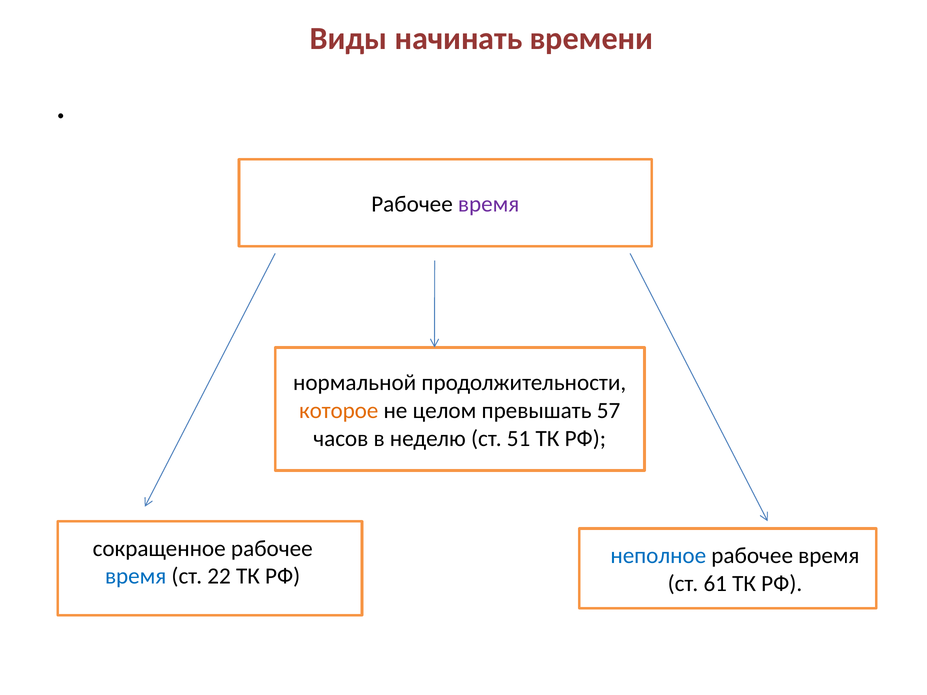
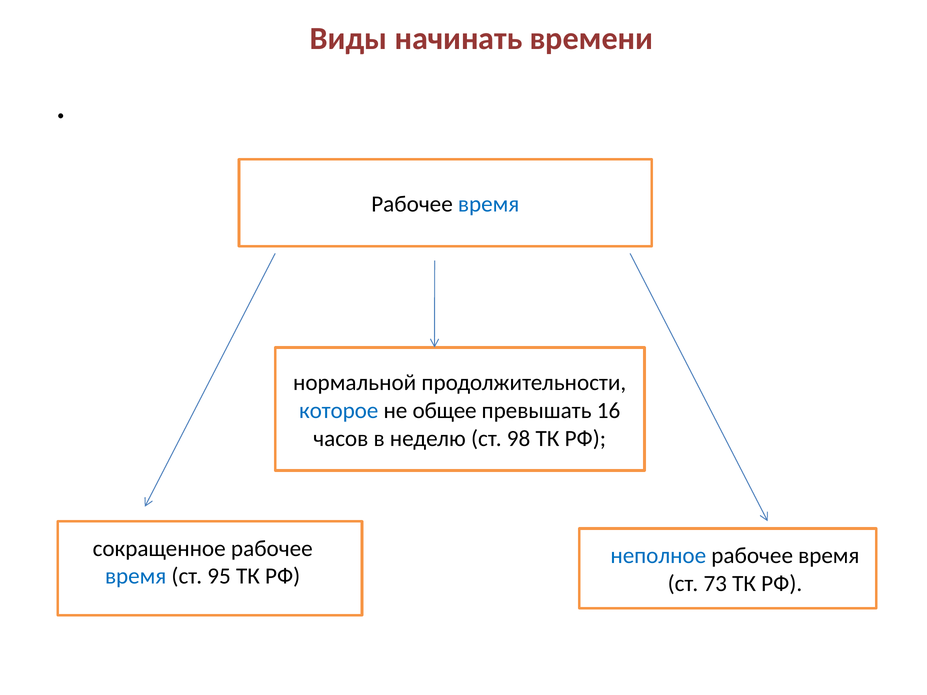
время at (489, 204) colour: purple -> blue
которое colour: orange -> blue
целом: целом -> общее
57: 57 -> 16
51: 51 -> 98
22: 22 -> 95
61: 61 -> 73
